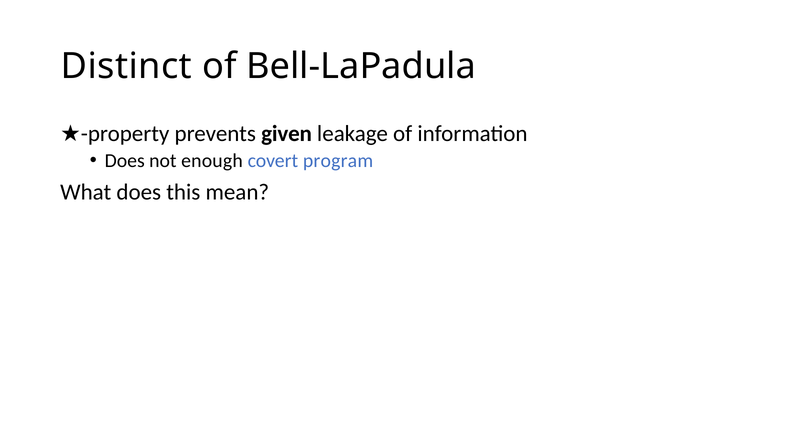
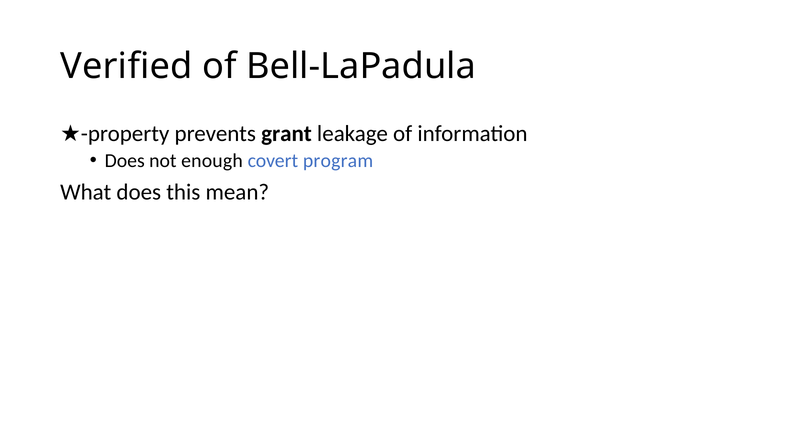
Distinct: Distinct -> Verified
given: given -> grant
